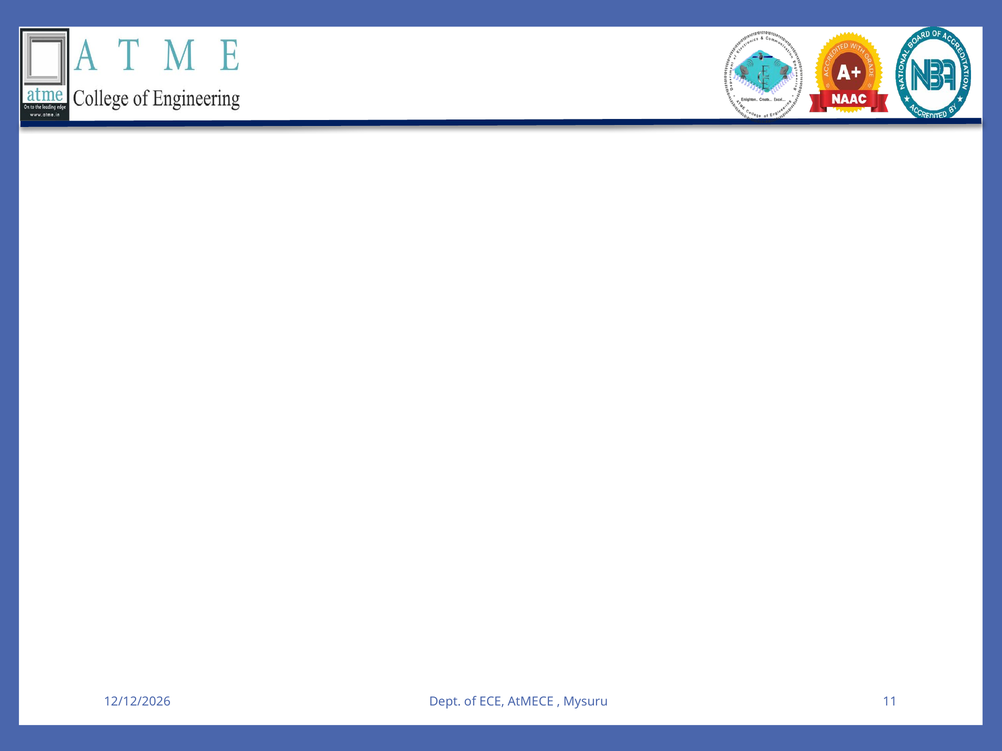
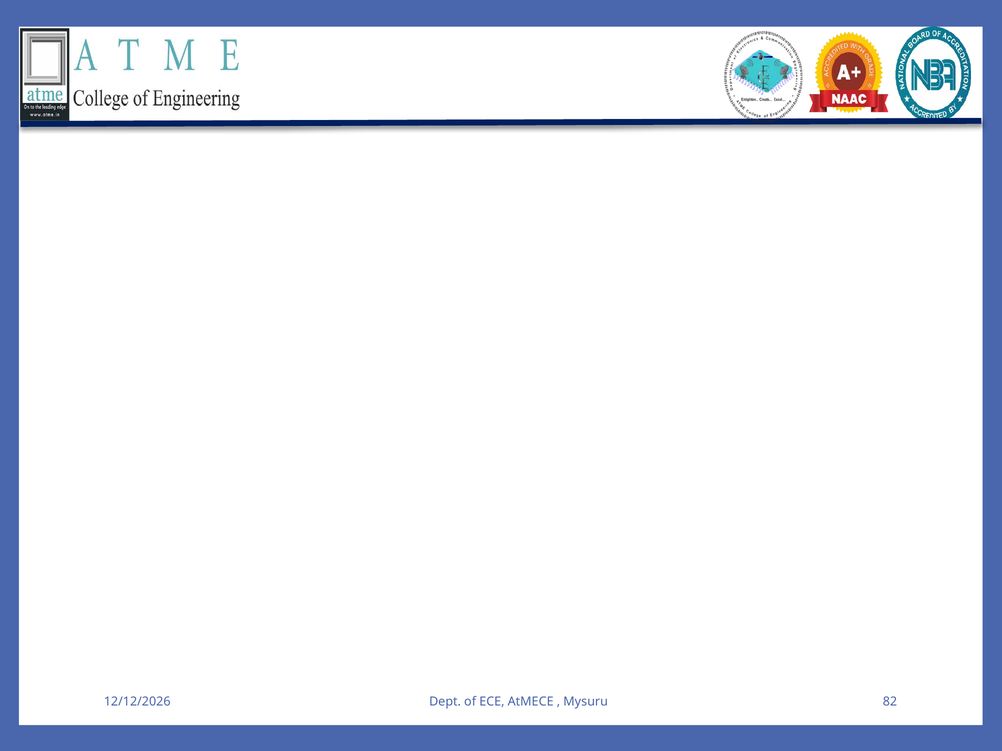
11: 11 -> 82
